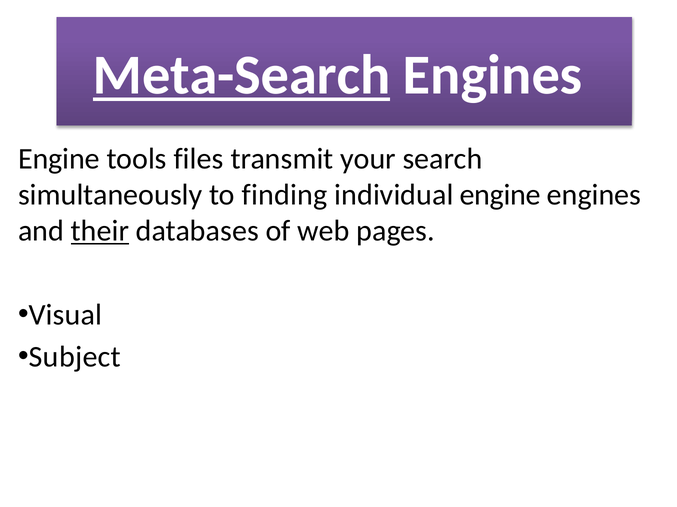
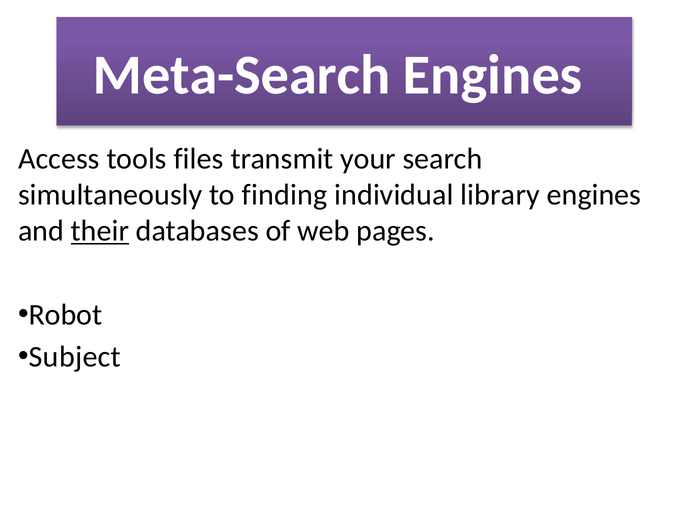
Meta-Search underline: present -> none
Engine at (59, 159): Engine -> Access
individual engine: engine -> library
Visual: Visual -> Robot
